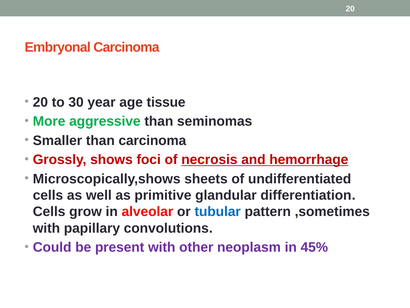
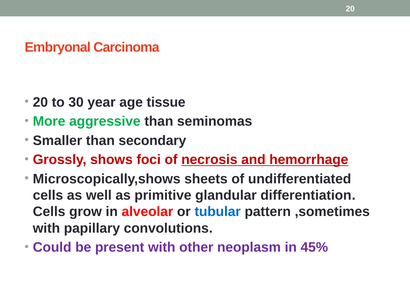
than carcinoma: carcinoma -> secondary
